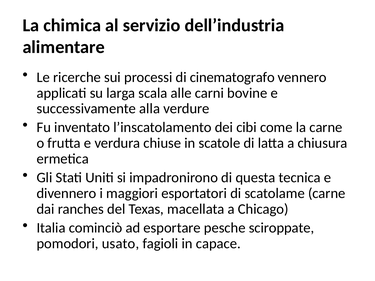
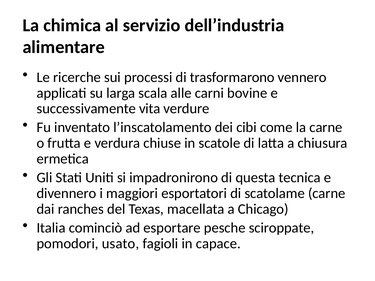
cinematografo: cinematografo -> trasformarono
alla: alla -> vita
